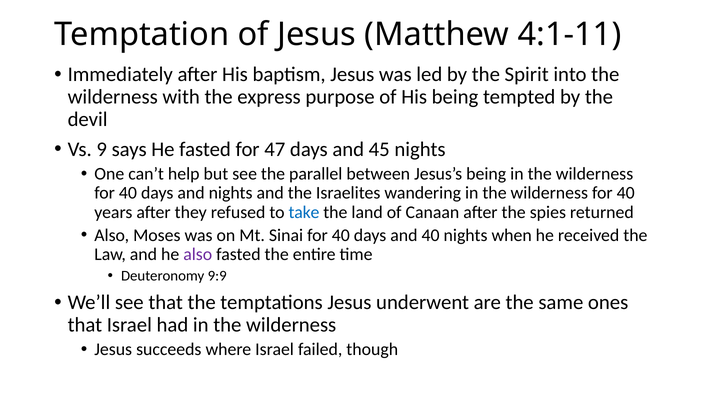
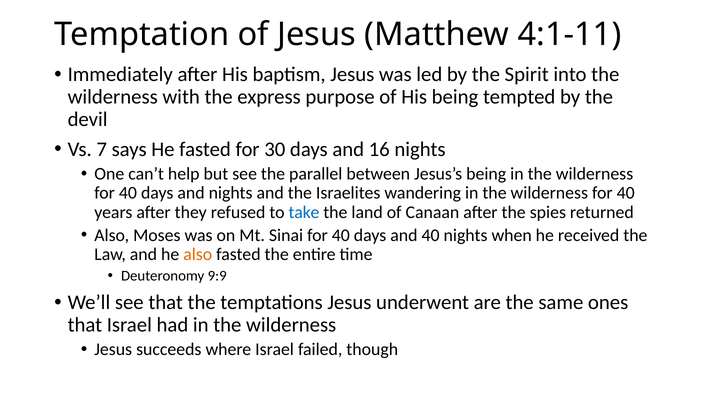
9: 9 -> 7
47: 47 -> 30
45: 45 -> 16
also at (198, 254) colour: purple -> orange
